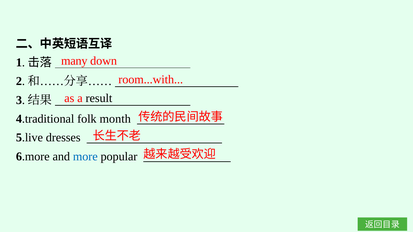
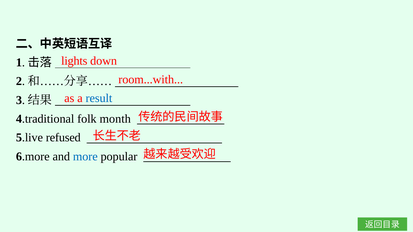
many: many -> lights
result colour: black -> blue
dresses: dresses -> refused
